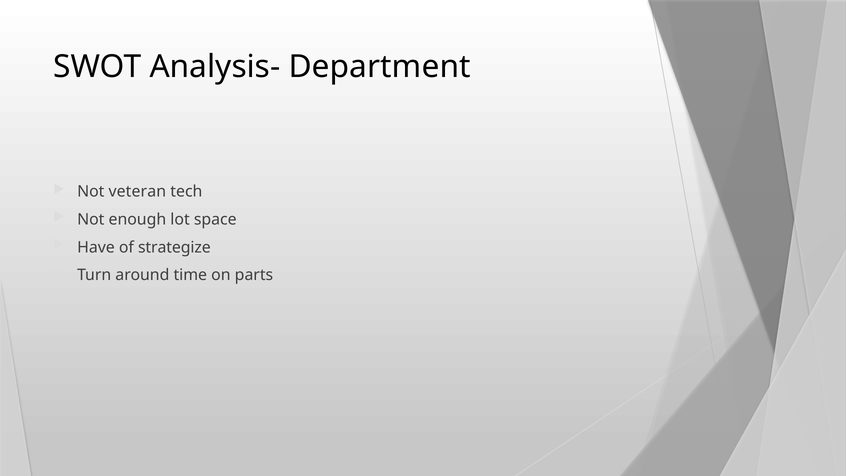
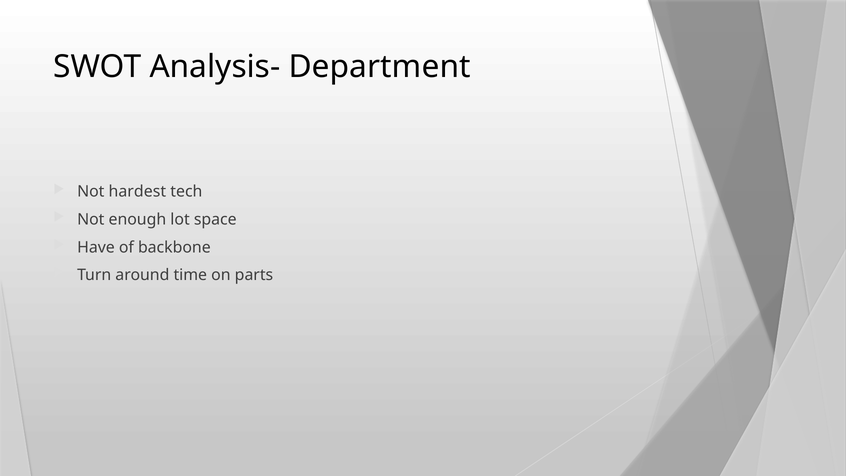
veteran: veteran -> hardest
strategize: strategize -> backbone
